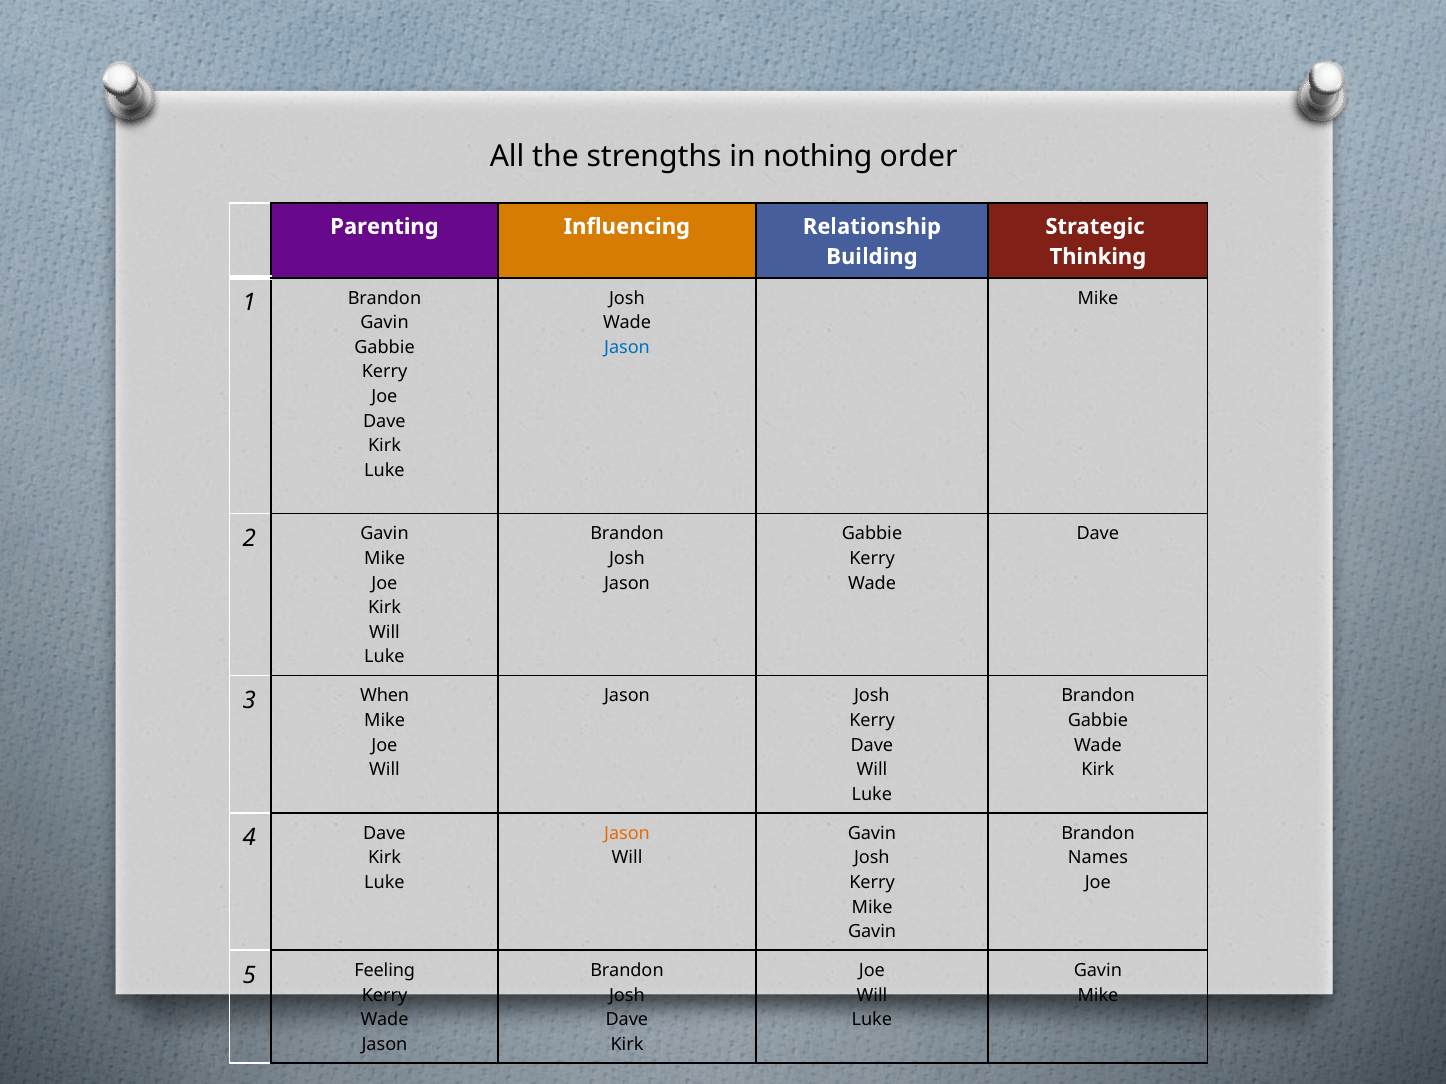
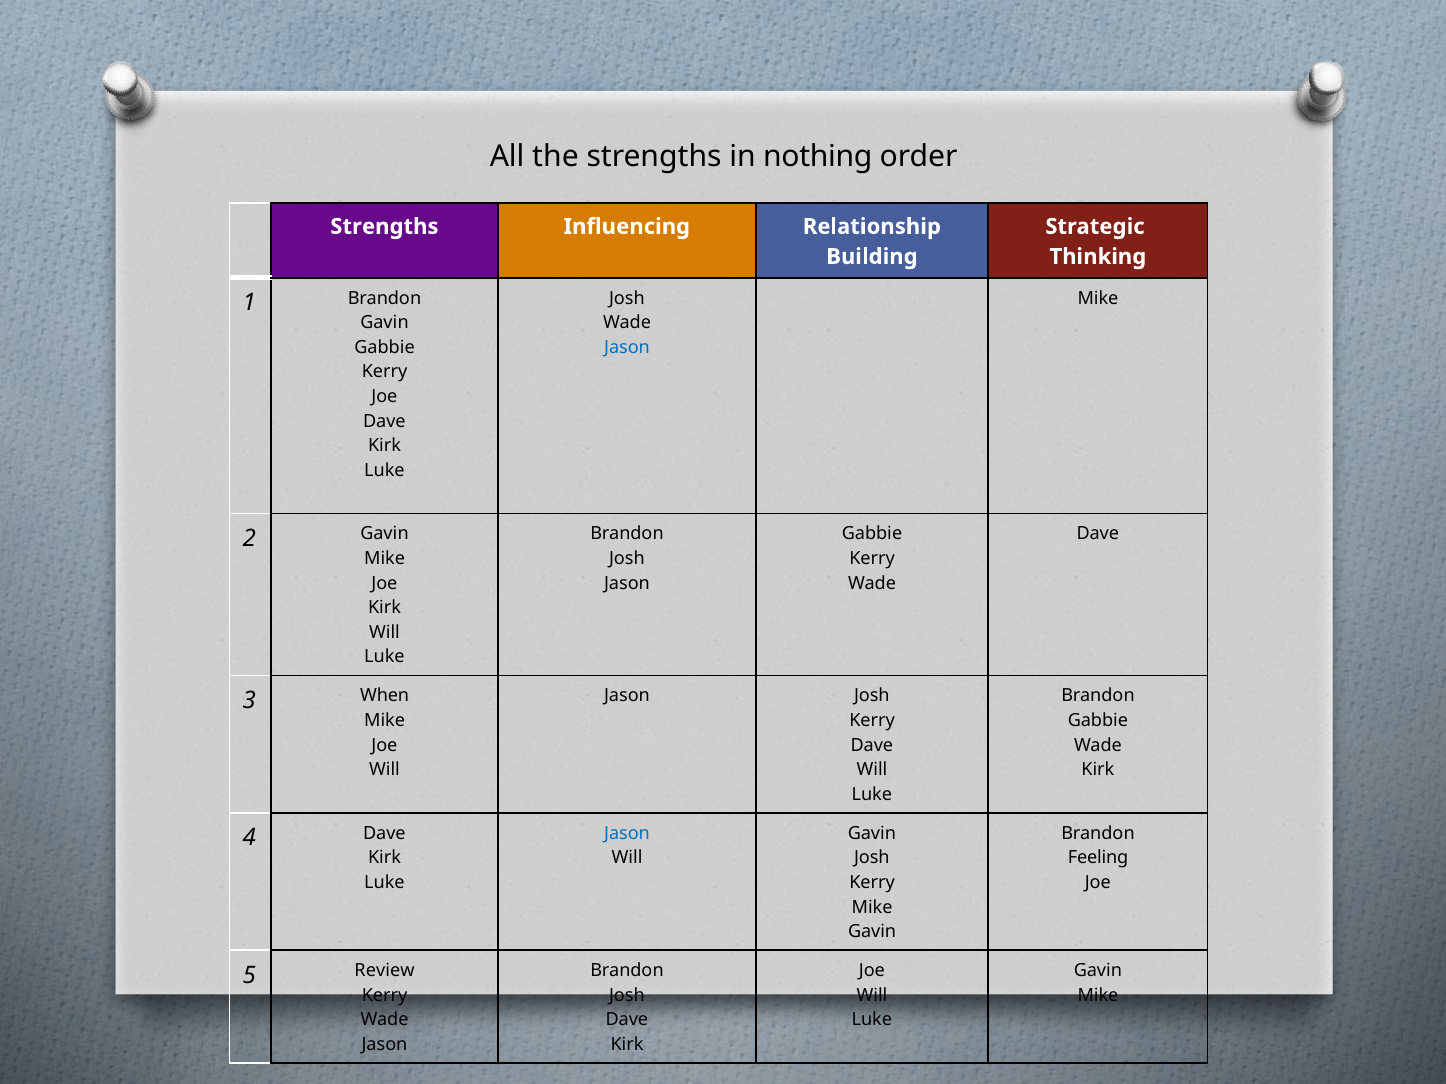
Parenting at (384, 227): Parenting -> Strengths
Jason at (627, 834) colour: orange -> blue
Names: Names -> Feeling
Feeling: Feeling -> Review
